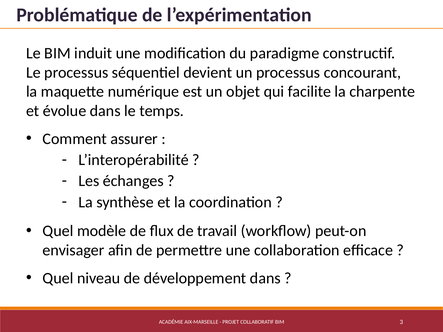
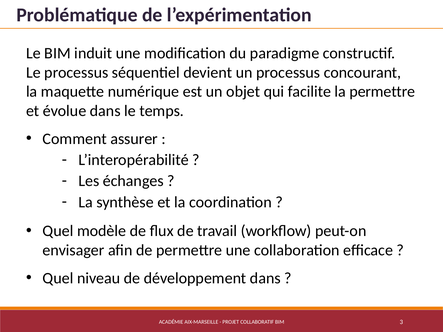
la charpente: charpente -> permettre
